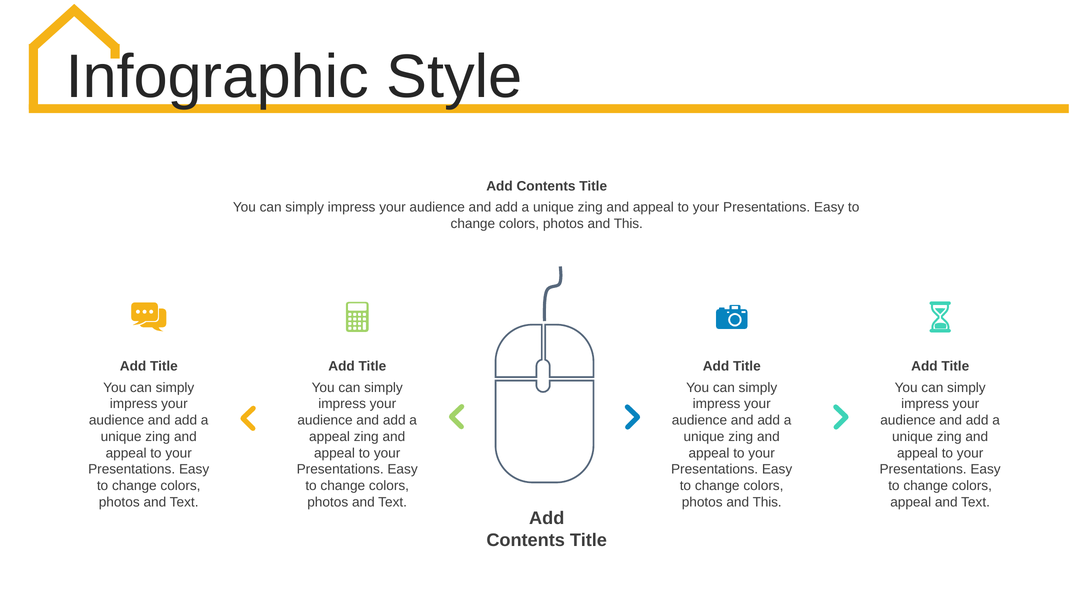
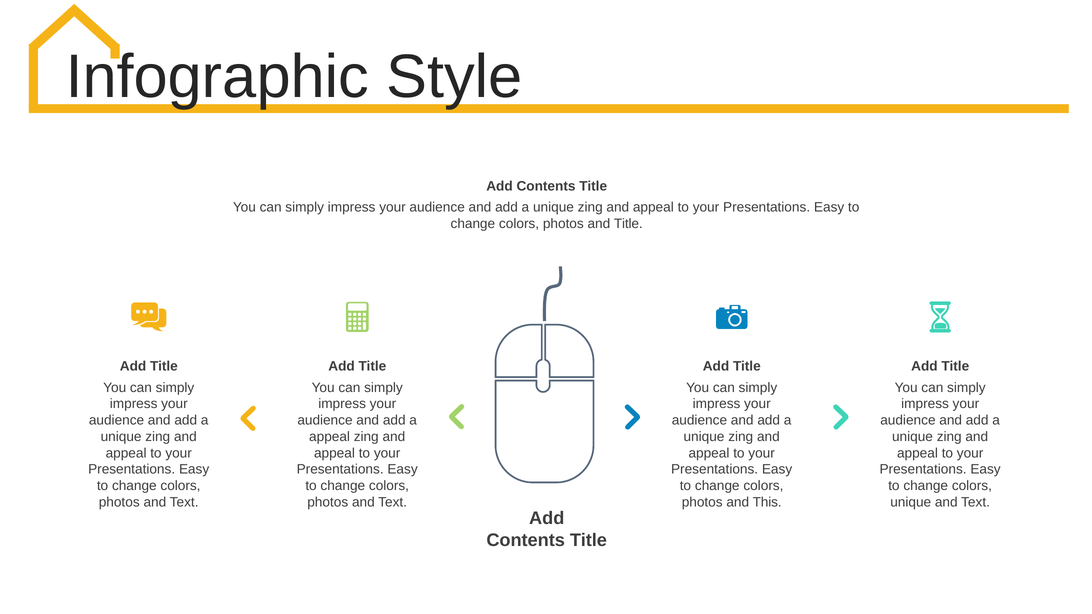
This at (628, 224): This -> Title
appeal at (911, 502): appeal -> unique
